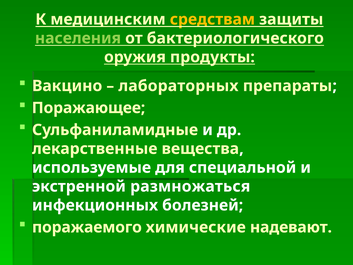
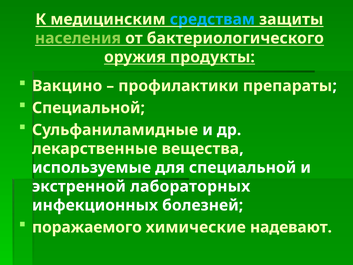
средствам colour: yellow -> light blue
лабораторных: лабораторных -> профилактики
Поражающее at (89, 108): Поражающее -> Специальной
размножаться: размножаться -> лабораторных
